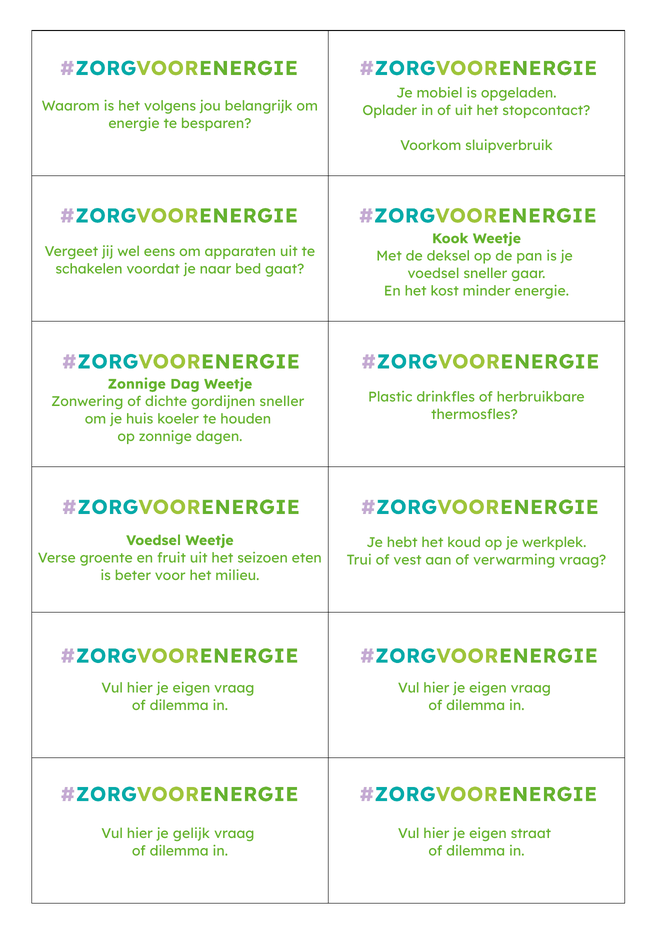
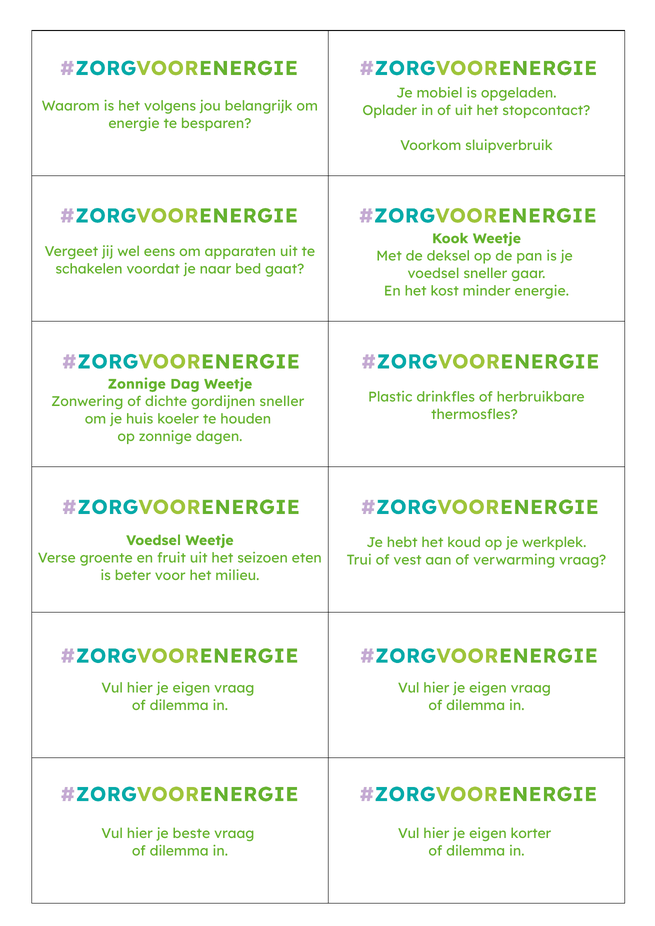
gelijk: gelijk -> beste
straat: straat -> korter
